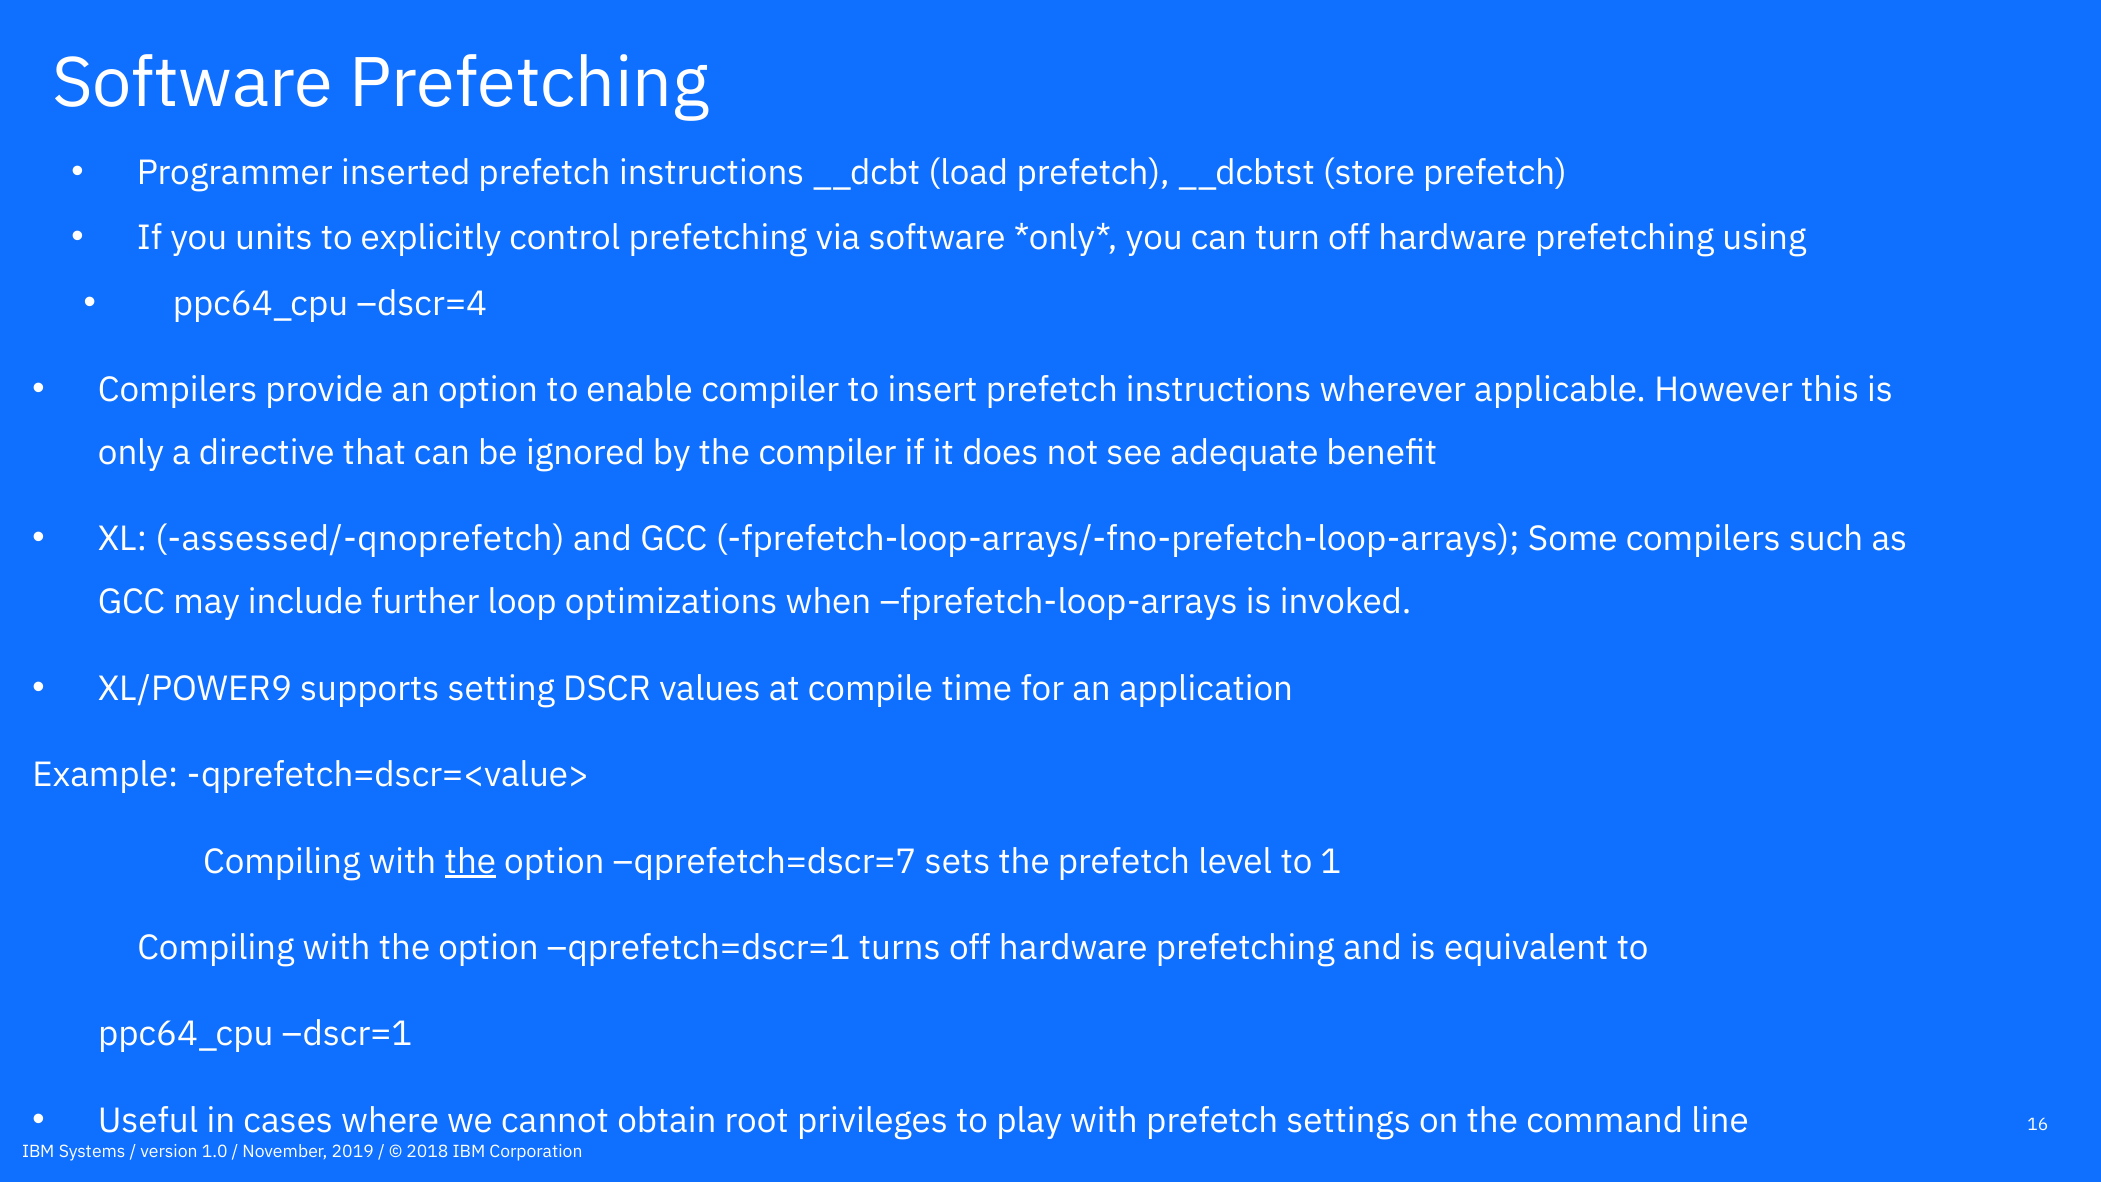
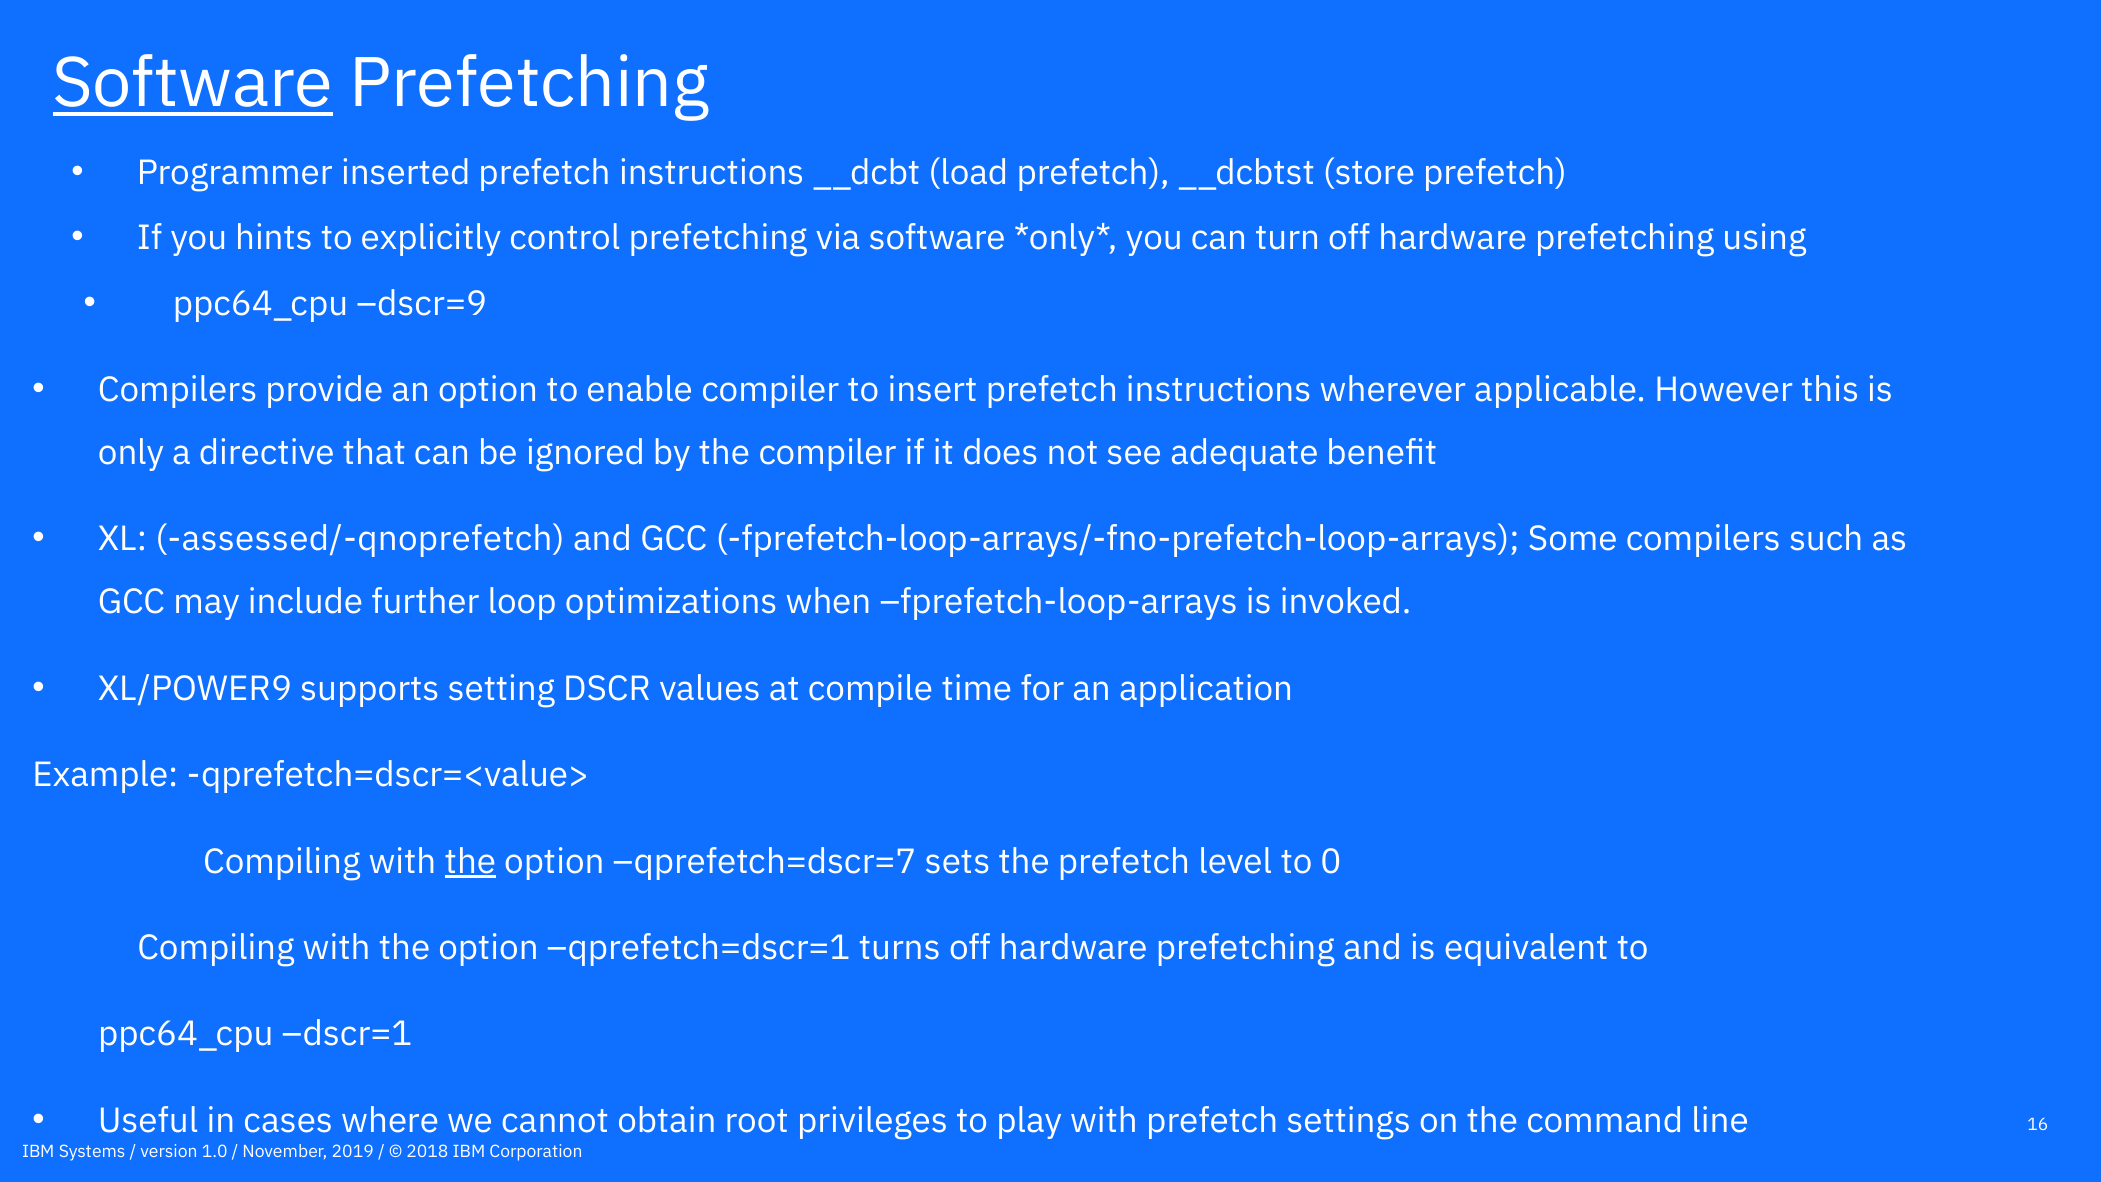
Software at (193, 84) underline: none -> present
units: units -> hints
dscr=4: dscr=4 -> dscr=9
1: 1 -> 0
